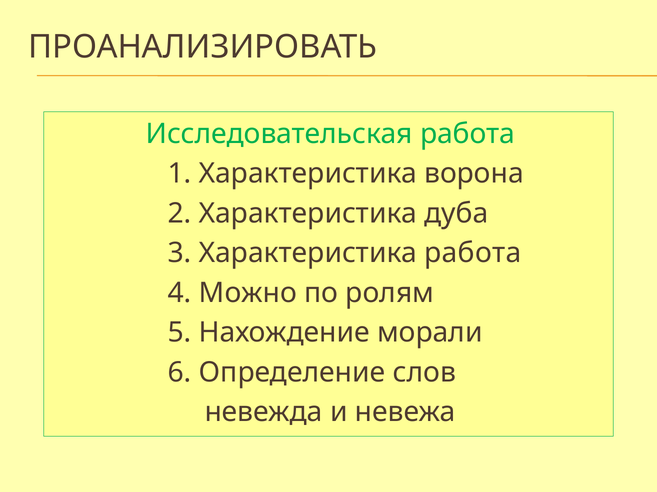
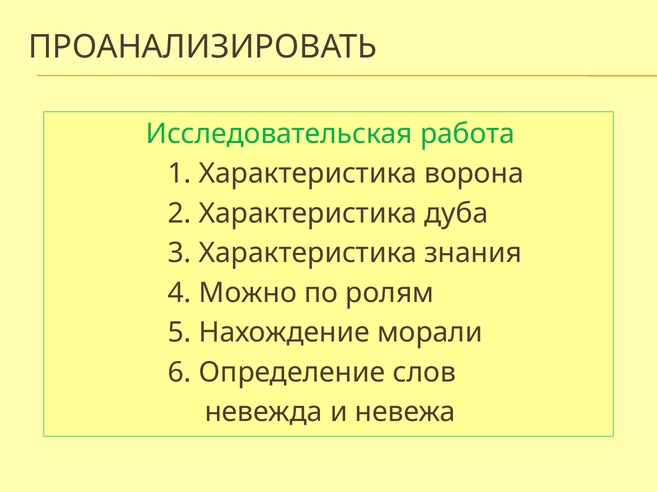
Характеристика работа: работа -> знания
